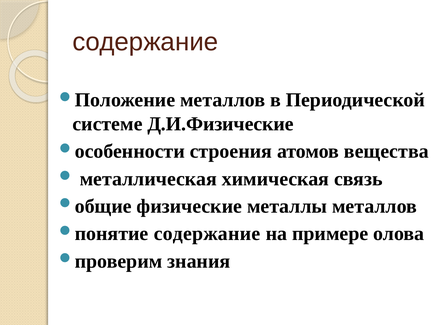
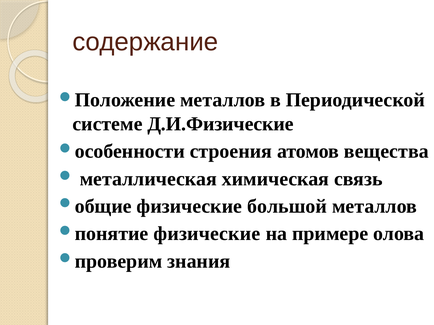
металлы: металлы -> большой
содержание at (207, 234): содержание -> физические
